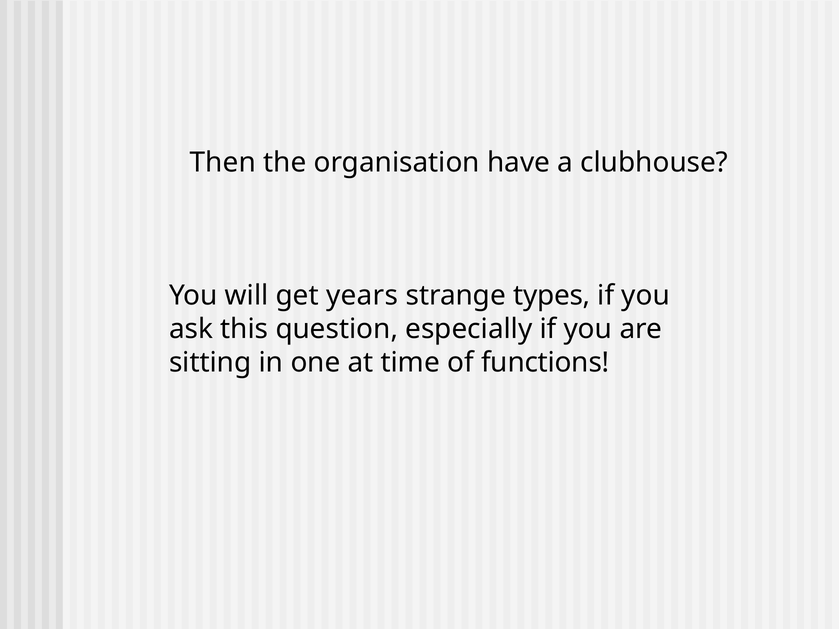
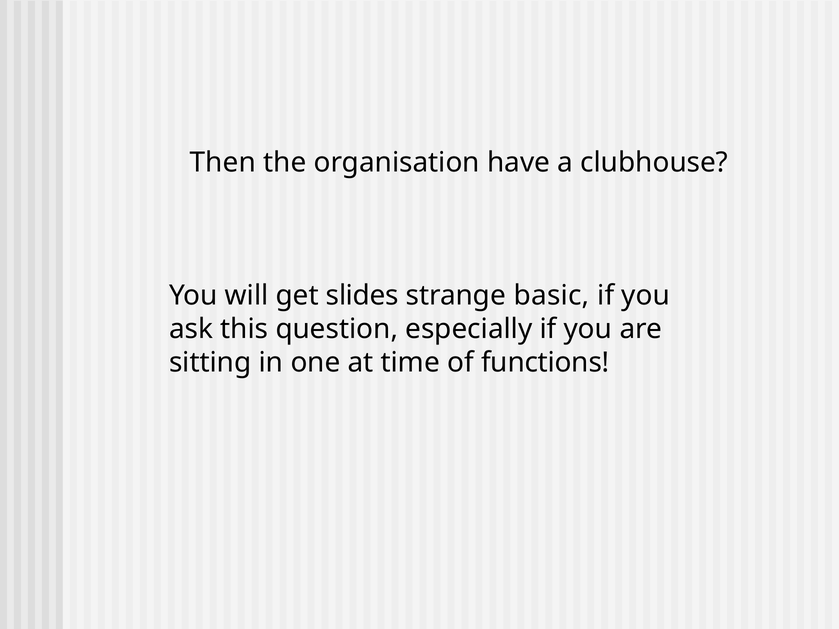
years: years -> slides
types: types -> basic
